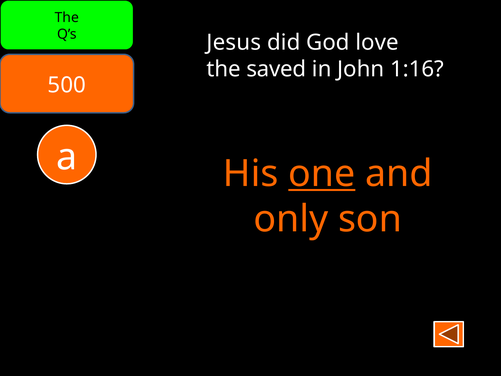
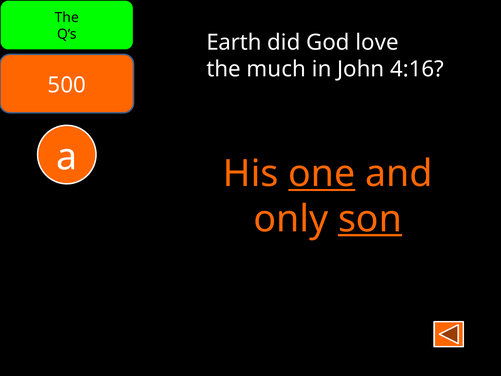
Jesus: Jesus -> Earth
saved: saved -> much
1:16: 1:16 -> 4:16
son underline: none -> present
